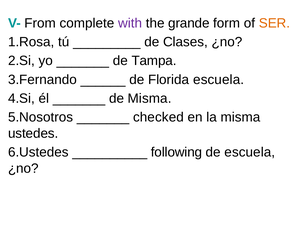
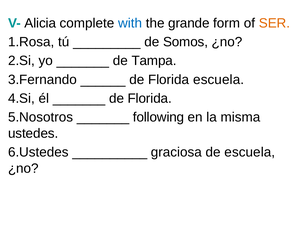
From: From -> Alicia
with colour: purple -> blue
Clases: Clases -> Somos
Misma at (150, 99): Misma -> Florida
checked: checked -> following
following: following -> graciosa
